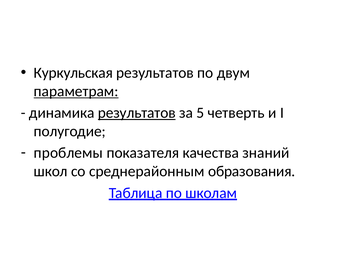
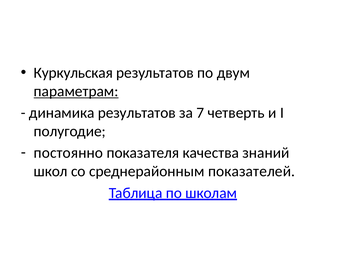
результатов at (137, 113) underline: present -> none
5: 5 -> 7
проблемы: проблемы -> постоянно
образования: образования -> показателей
